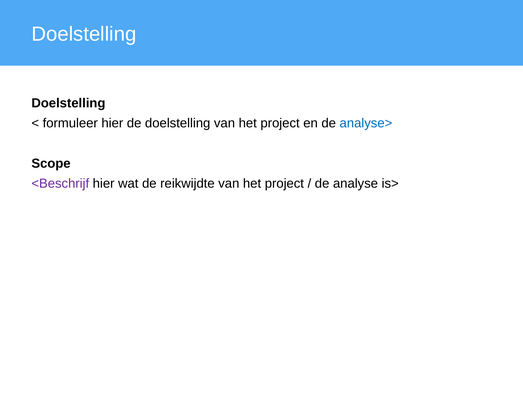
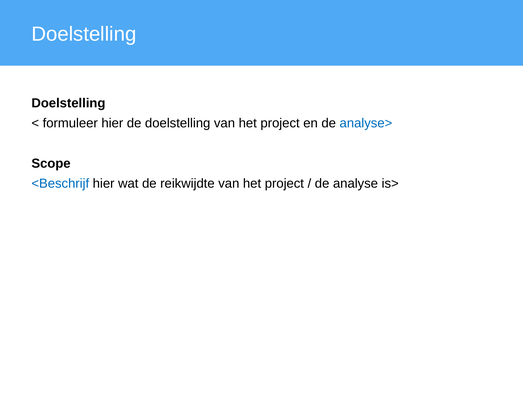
<Beschrijf colour: purple -> blue
